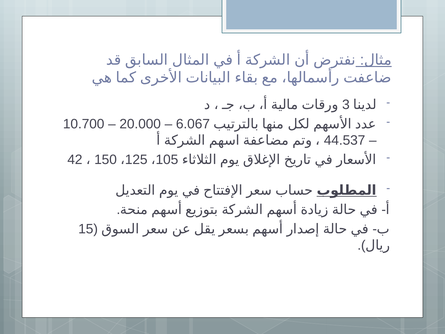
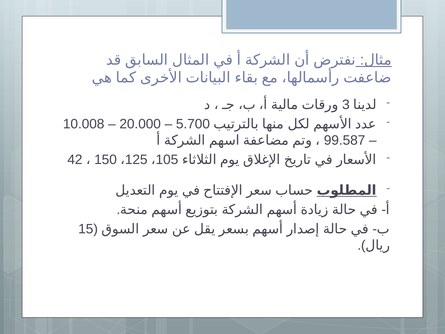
10.700: 10.700 -> 10.008
6.067: 6.067 -> 5.700
44.537: 44.537 -> 99.587
